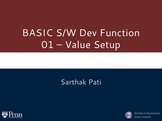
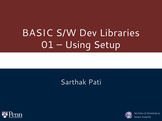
Function: Function -> Libraries
Value: Value -> Using
